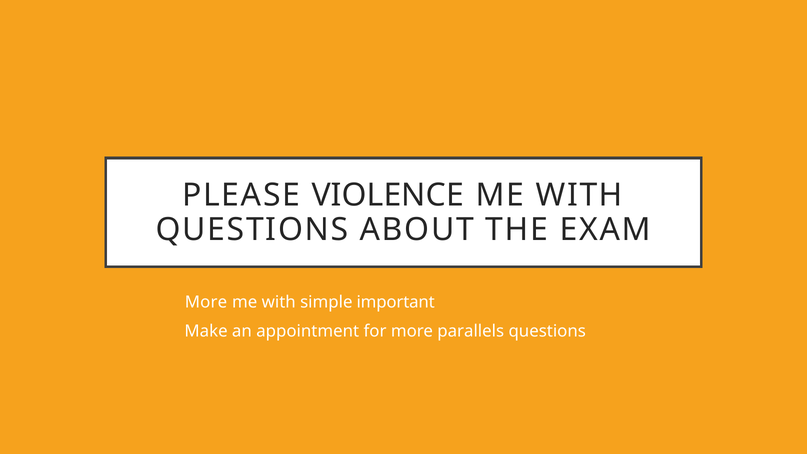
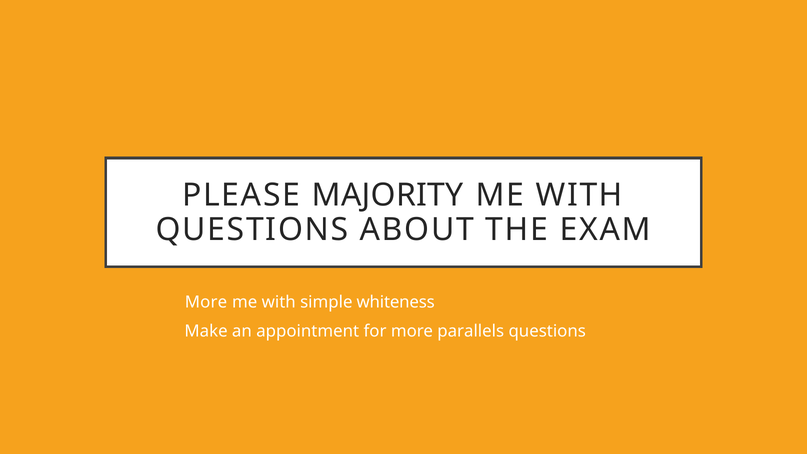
VIOLENCE: VIOLENCE -> MAJORITY
important: important -> whiteness
